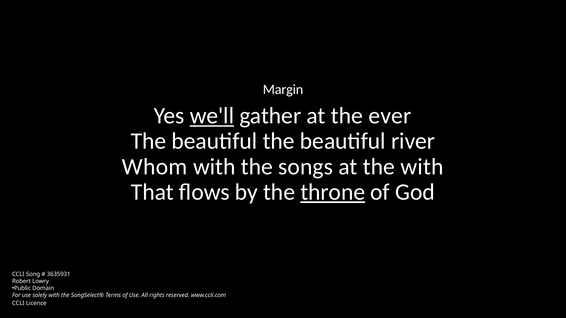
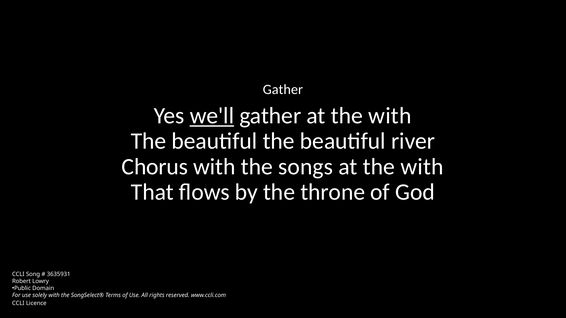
Margin at (283, 90): Margin -> Gather
gather at the ever: ever -> with
Whom: Whom -> Chorus
throne underline: present -> none
